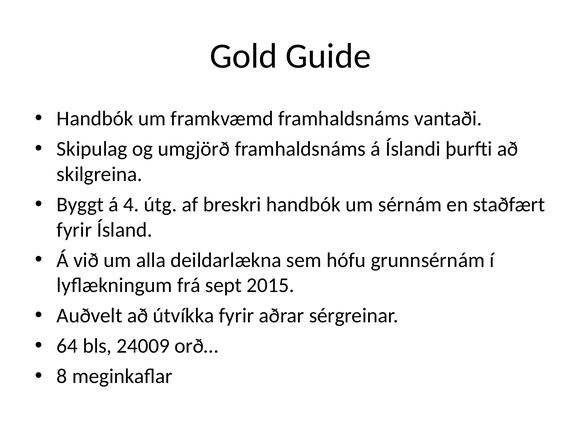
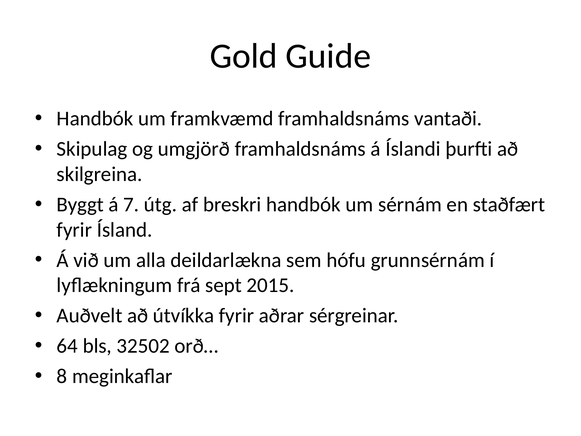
4: 4 -> 7
24009: 24009 -> 32502
